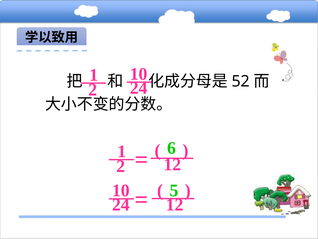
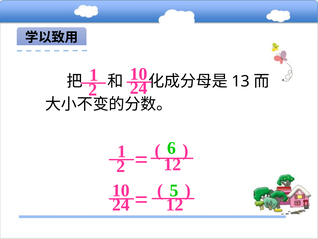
52: 52 -> 13
